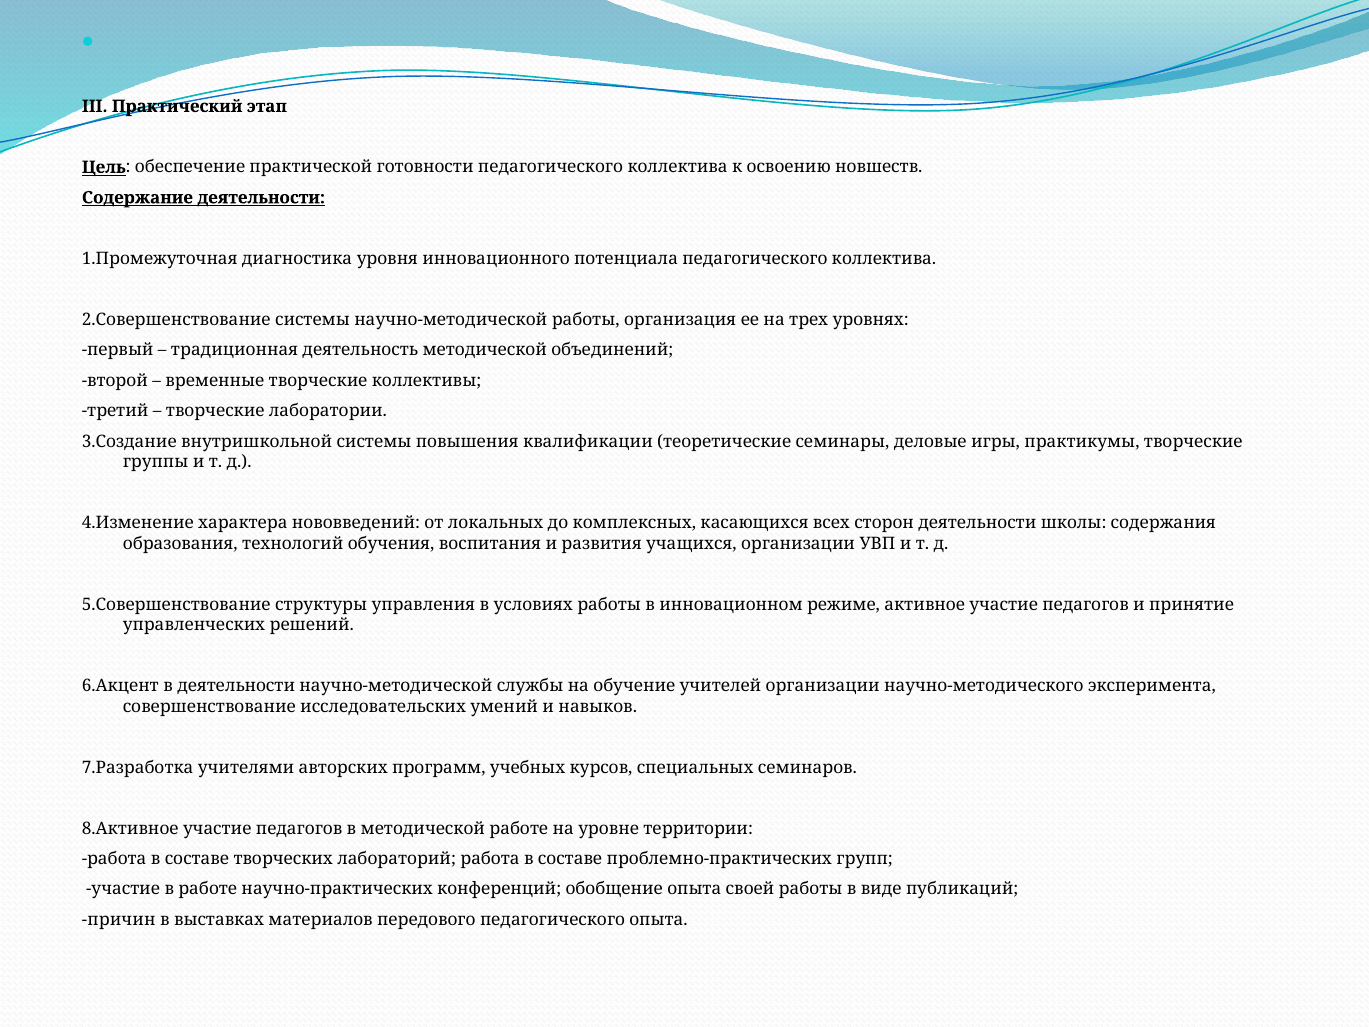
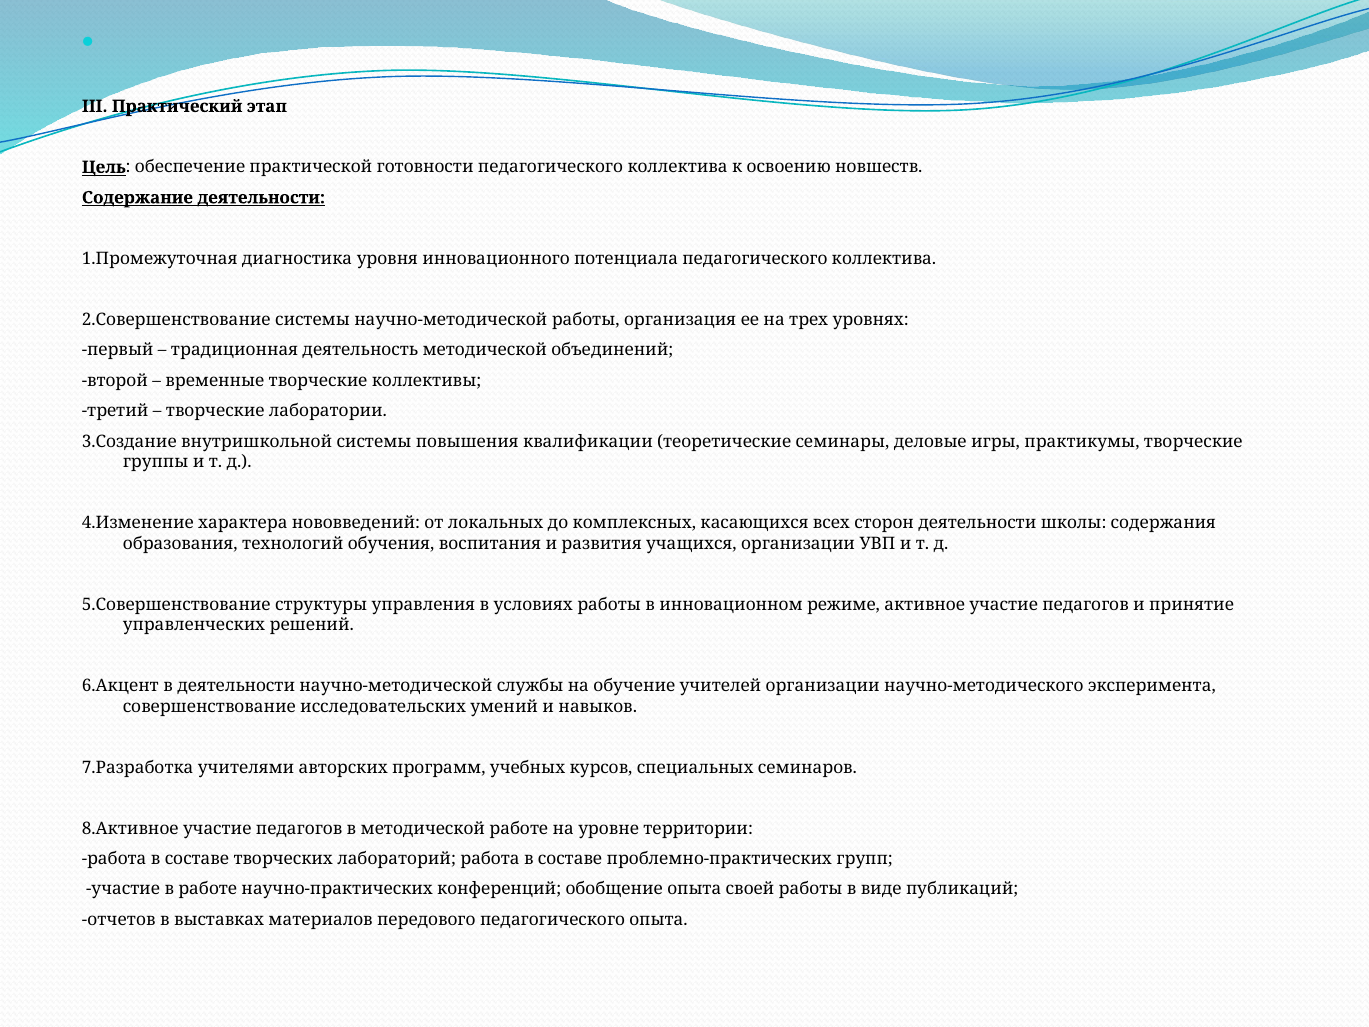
причин: причин -> отчетов
